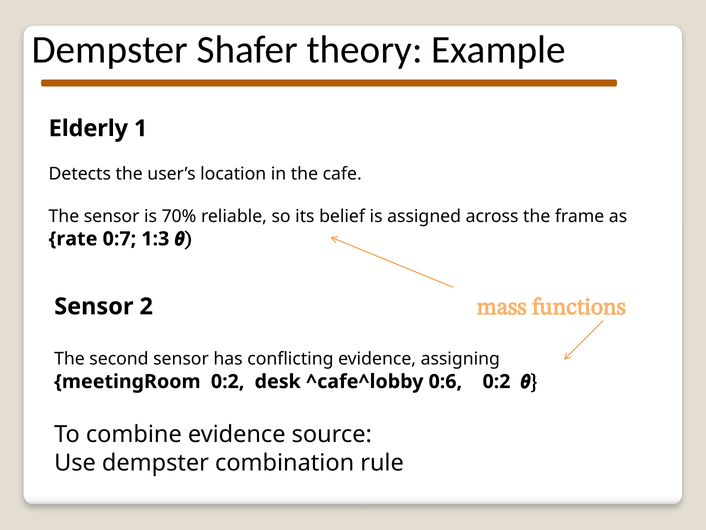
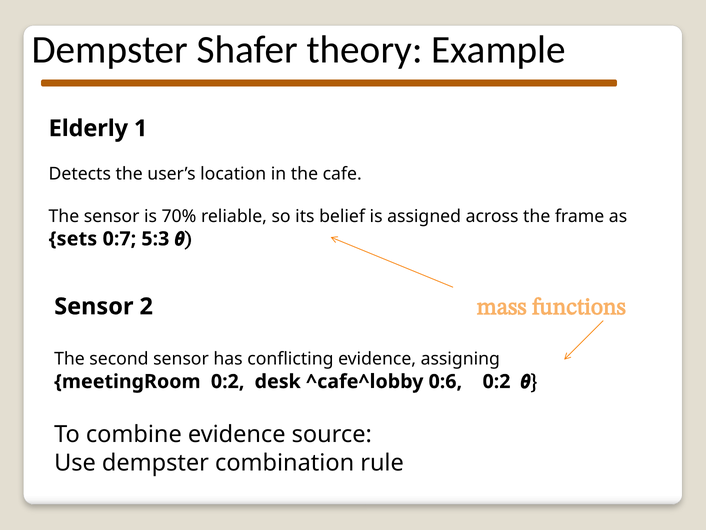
rate: rate -> sets
1:3: 1:3 -> 5:3
